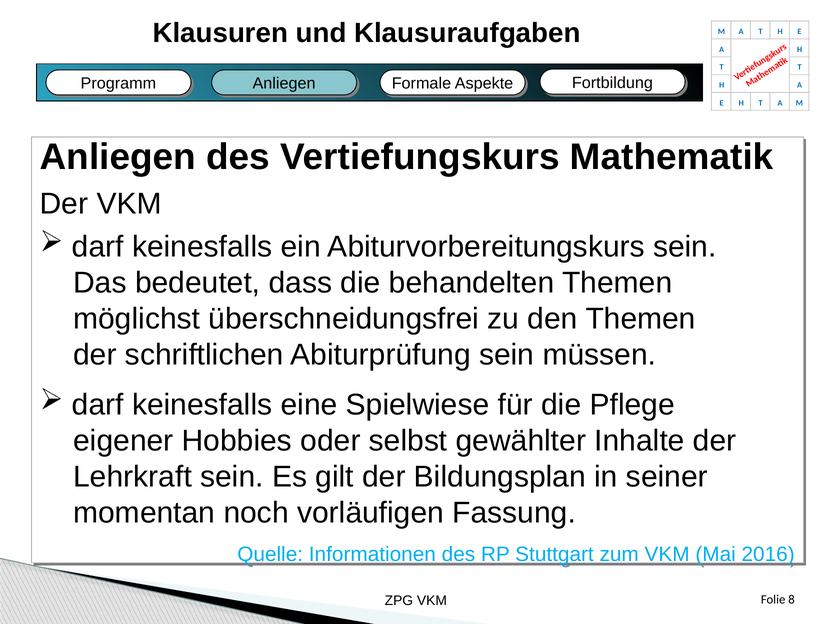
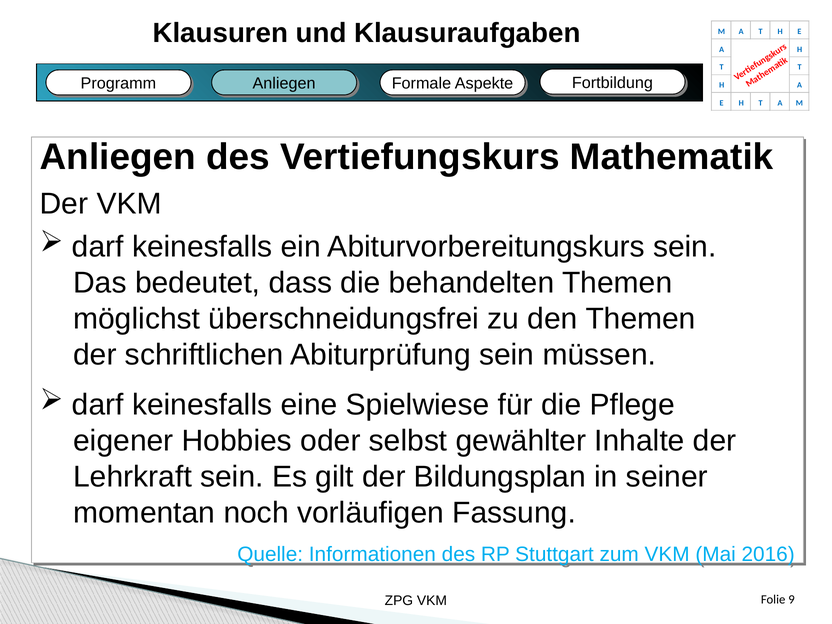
8: 8 -> 9
